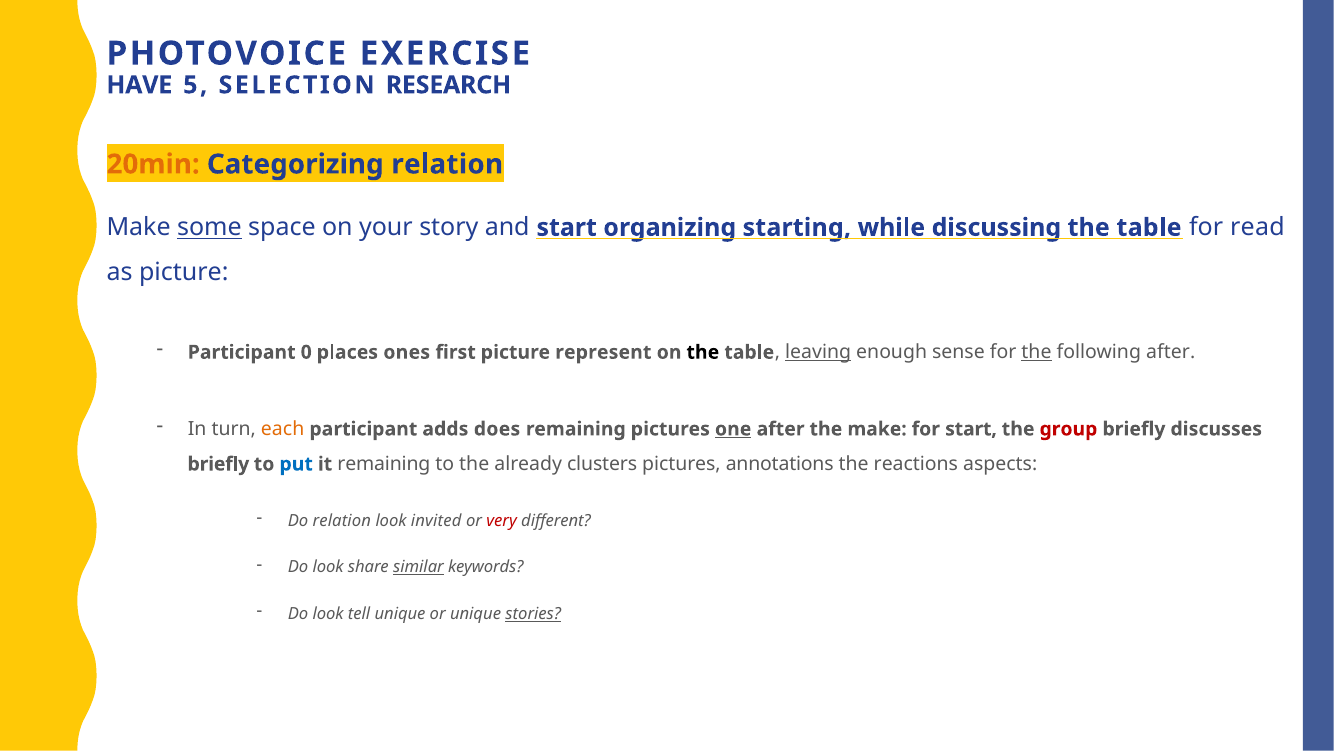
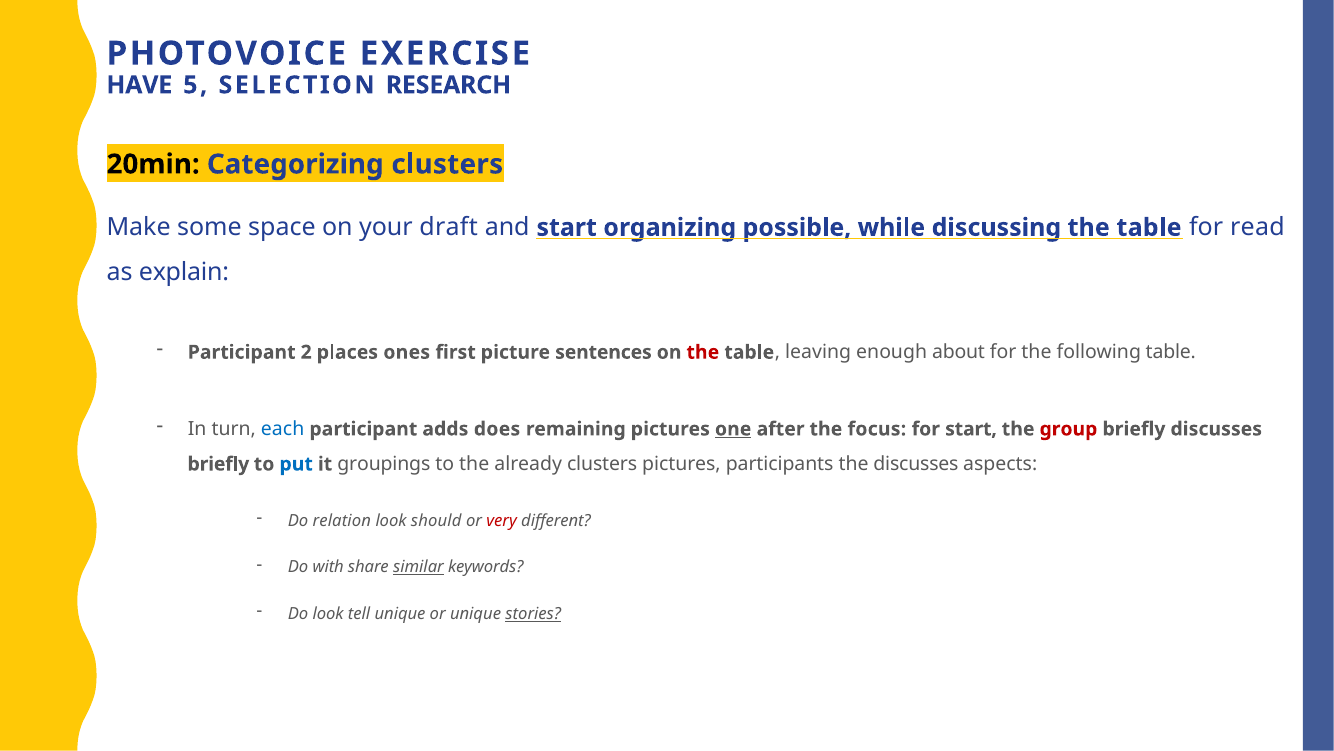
20min colour: orange -> black
Categorizing relation: relation -> clusters
some underline: present -> none
story: story -> draft
starting: starting -> possible
as picture: picture -> explain
0: 0 -> 2
represent: represent -> sentences
the at (703, 352) colour: black -> red
leaving underline: present -> none
sense: sense -> about
the at (1036, 352) underline: present -> none
following after: after -> table
each colour: orange -> blue
the make: make -> focus
it remaining: remaining -> groupings
annotations: annotations -> participants
the reactions: reactions -> discusses
invited: invited -> should
look at (328, 567): look -> with
